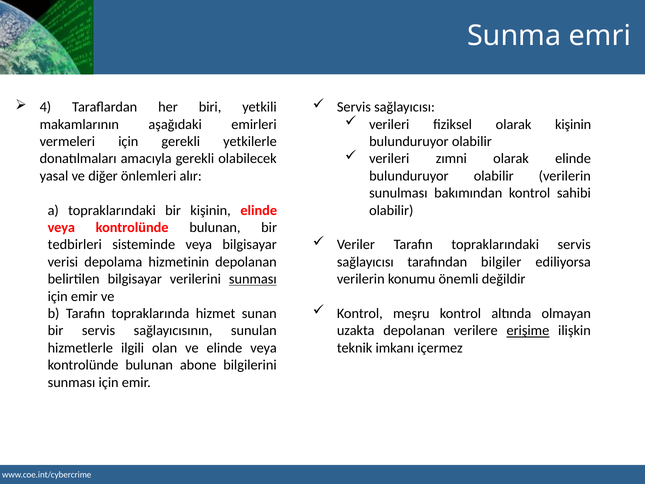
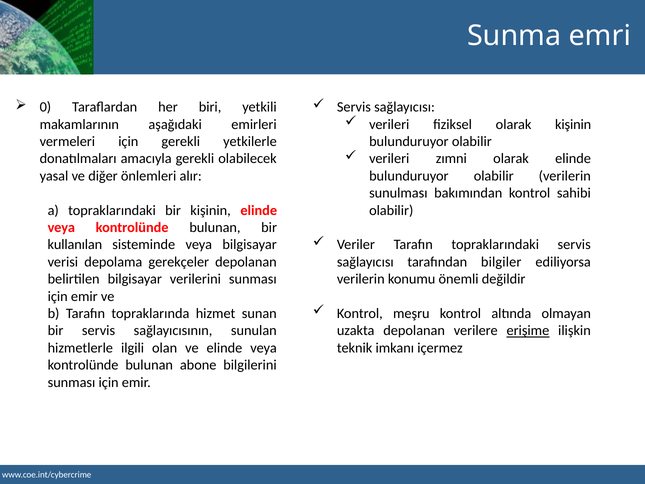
4: 4 -> 0
tedbirleri: tedbirleri -> kullanılan
hizmetinin: hizmetinin -> gerekçeler
sunması at (253, 279) underline: present -> none
